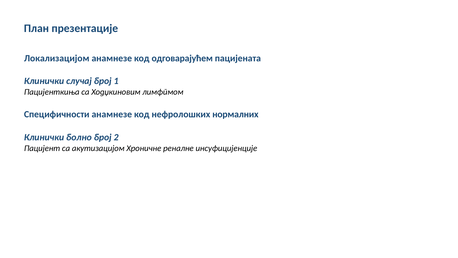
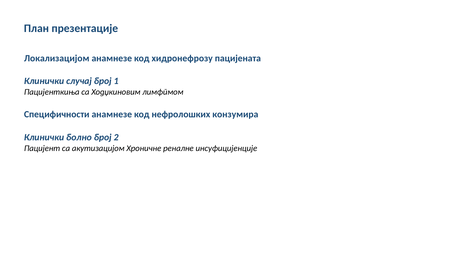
одговарајућем: одговарајућем -> хидронефрозу
нормалних: нормалних -> конзумира
